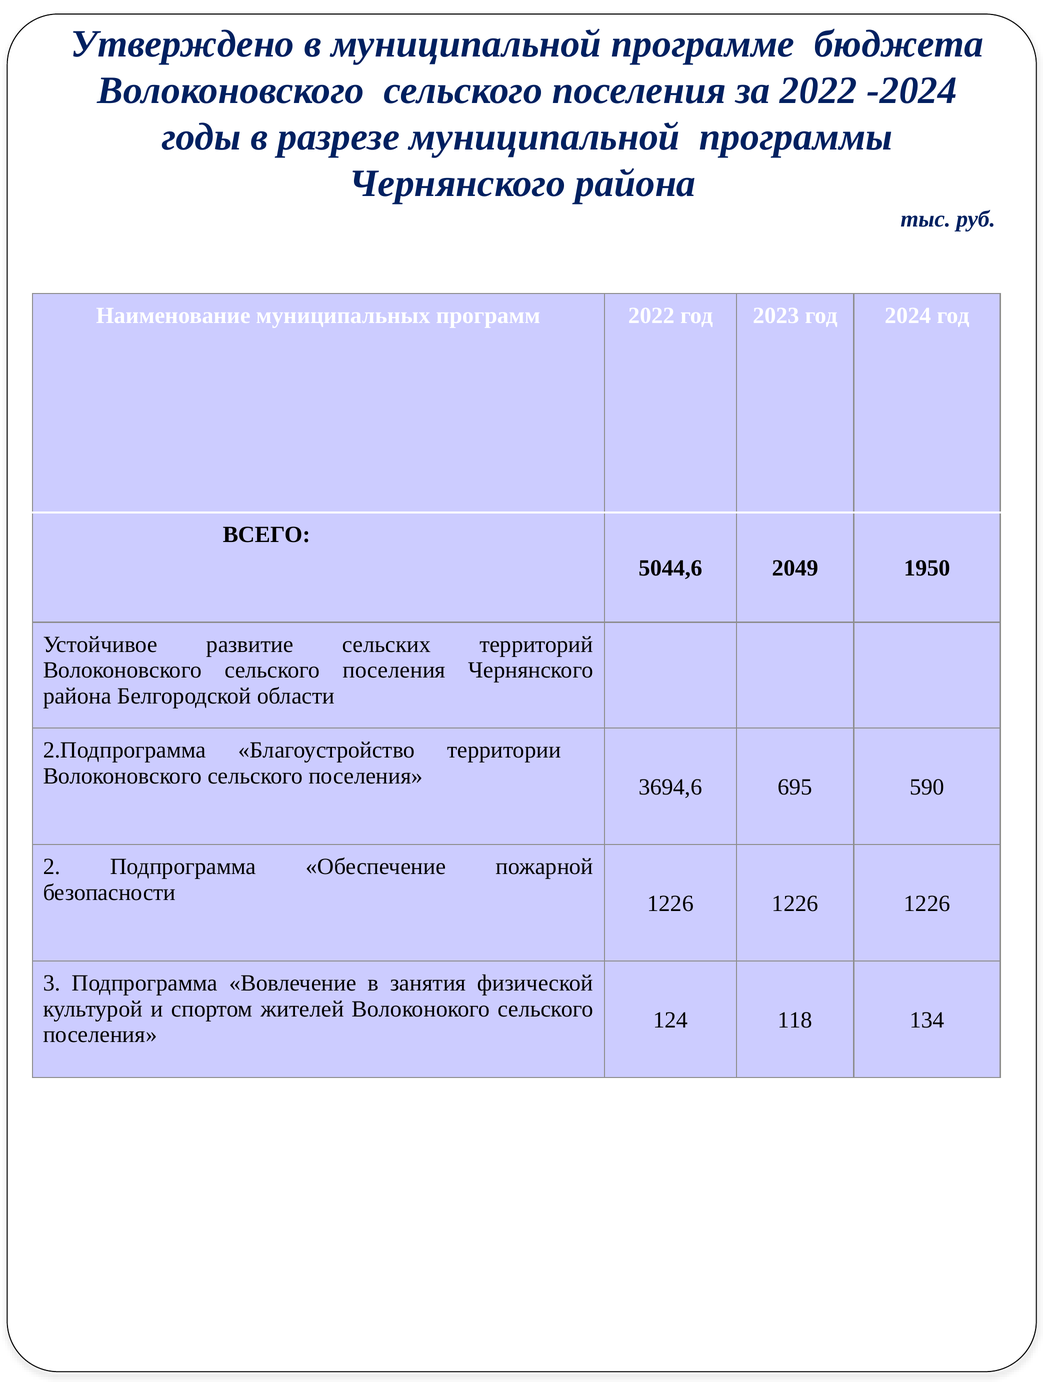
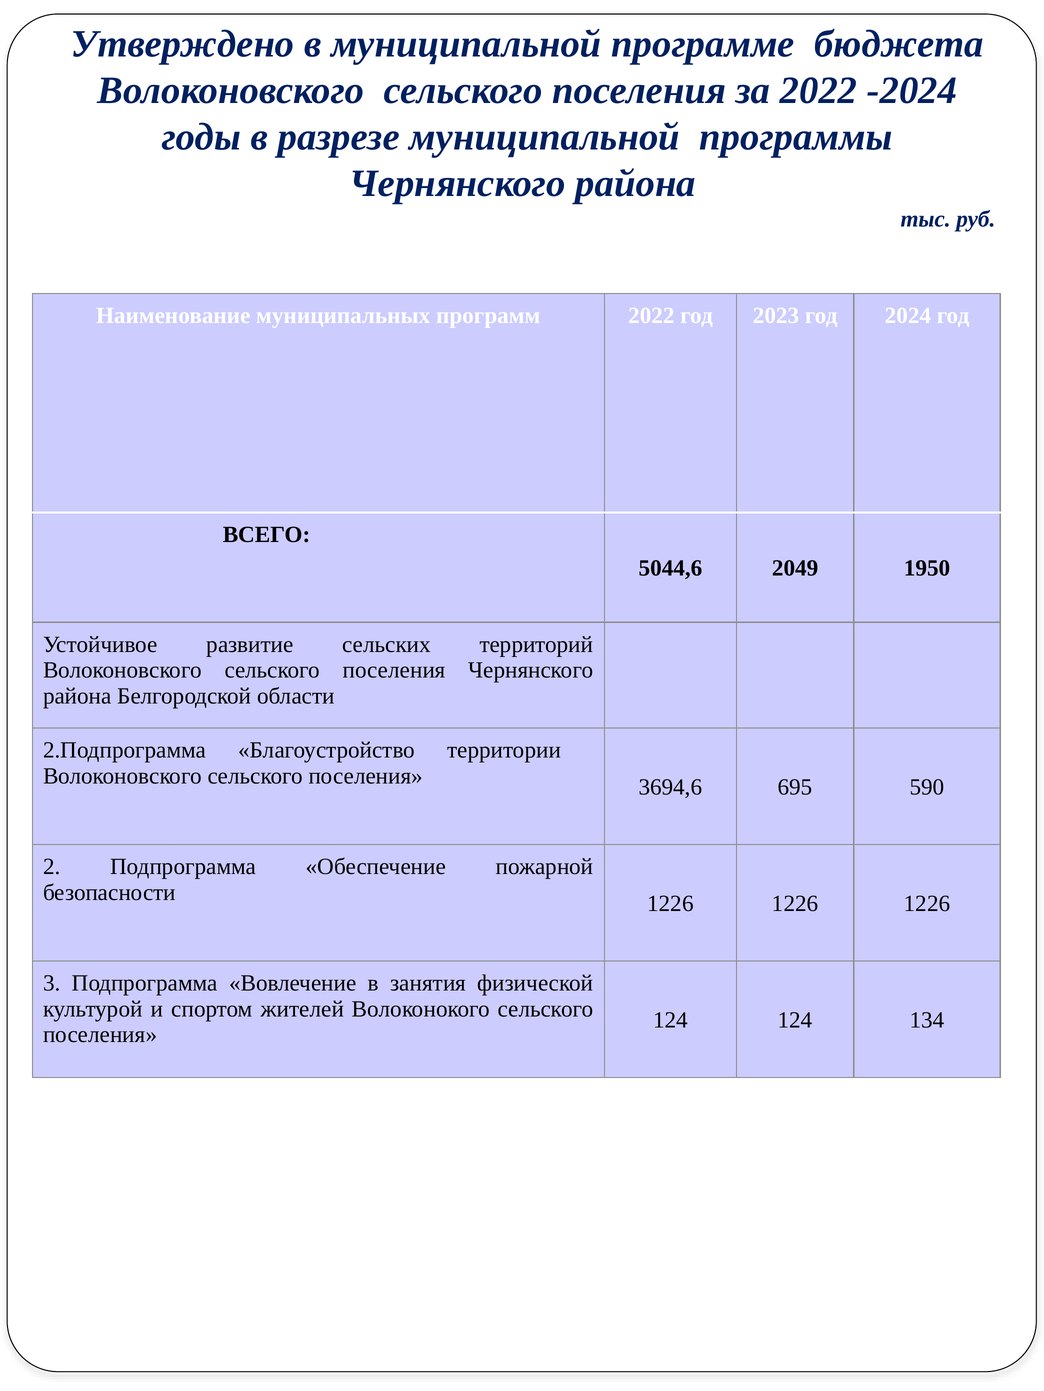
124 118: 118 -> 124
